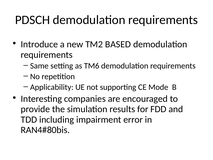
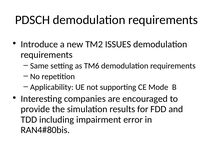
BASED: BASED -> ISSUES
